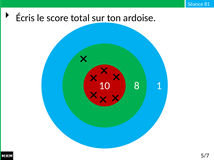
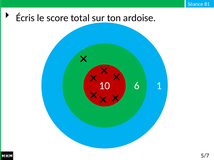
8: 8 -> 6
